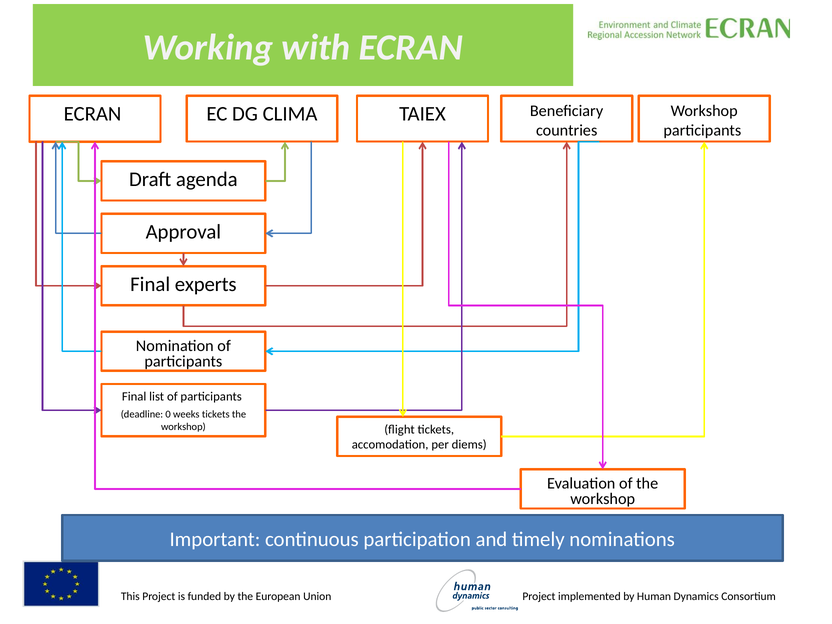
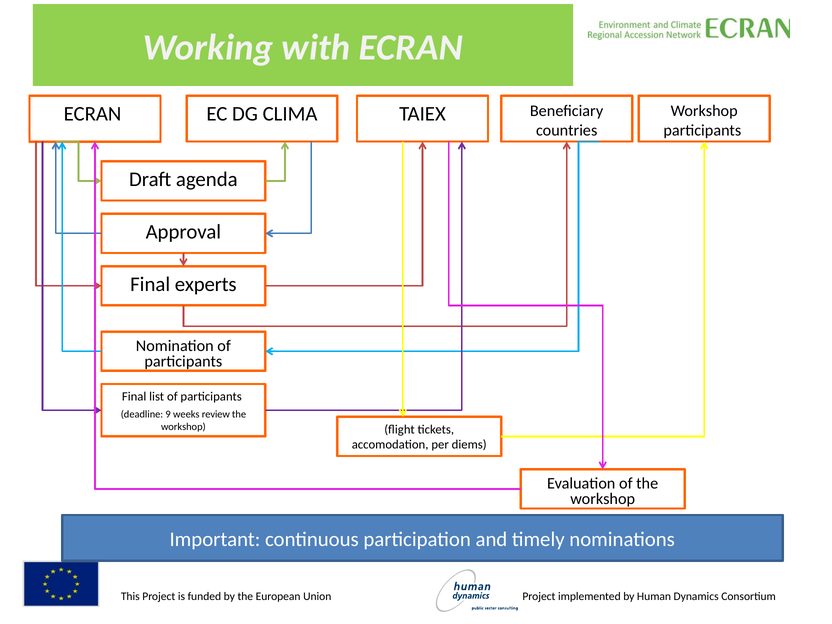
0: 0 -> 9
weeks tickets: tickets -> review
